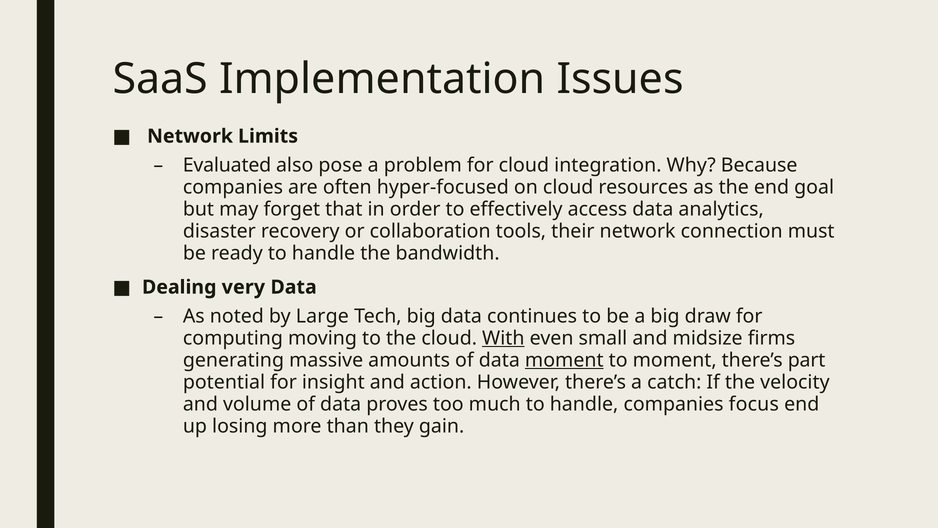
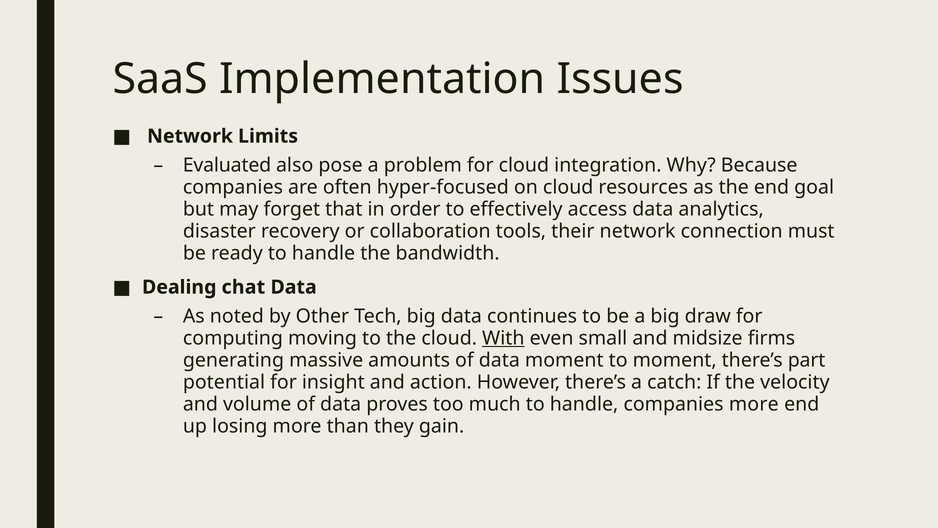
very: very -> chat
Large: Large -> Other
moment at (564, 360) underline: present -> none
companies focus: focus -> more
